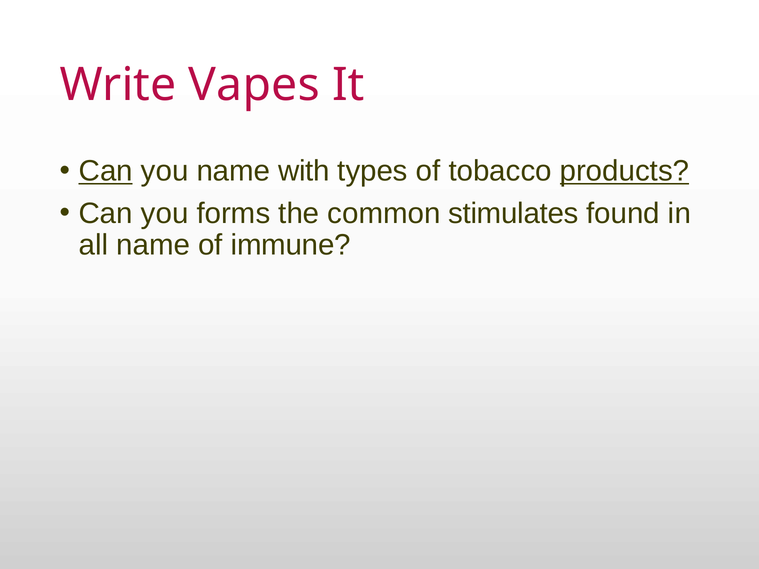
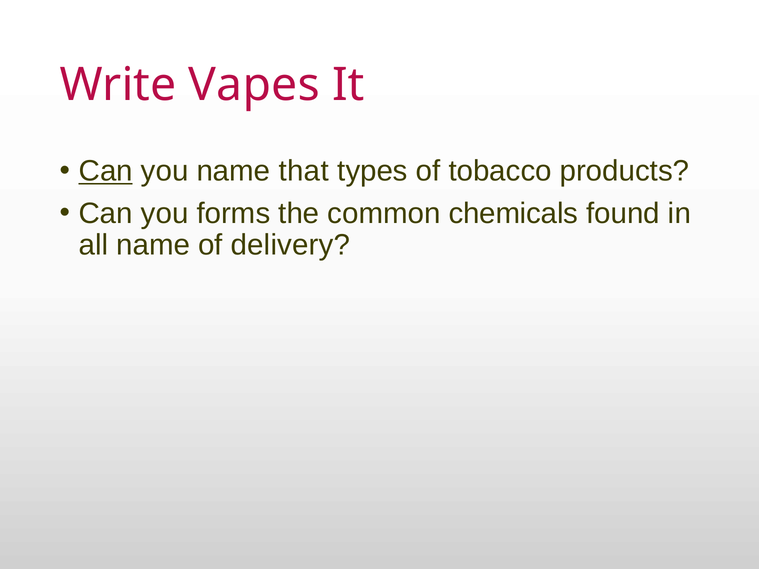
with: with -> that
products underline: present -> none
stimulates: stimulates -> chemicals
immune: immune -> delivery
